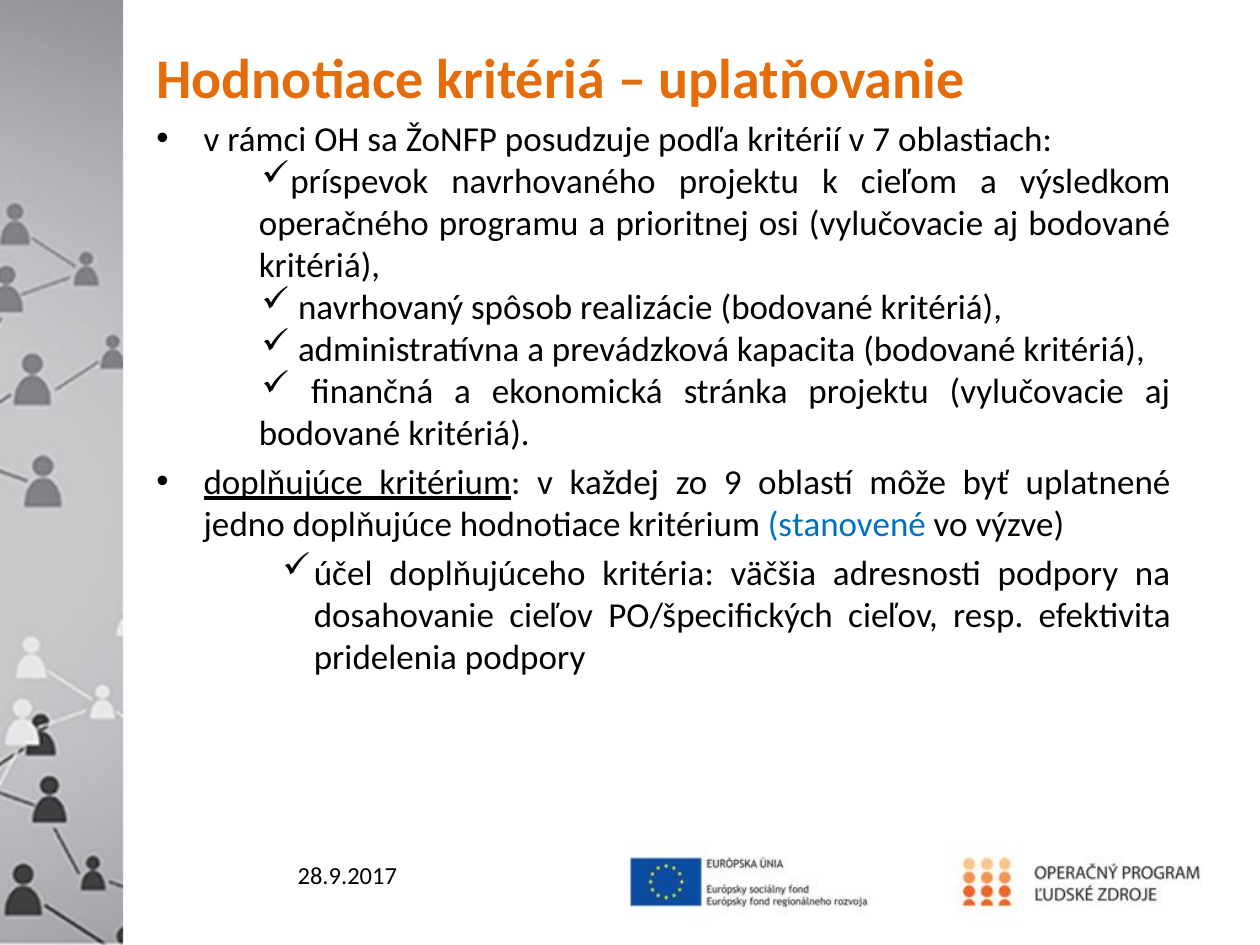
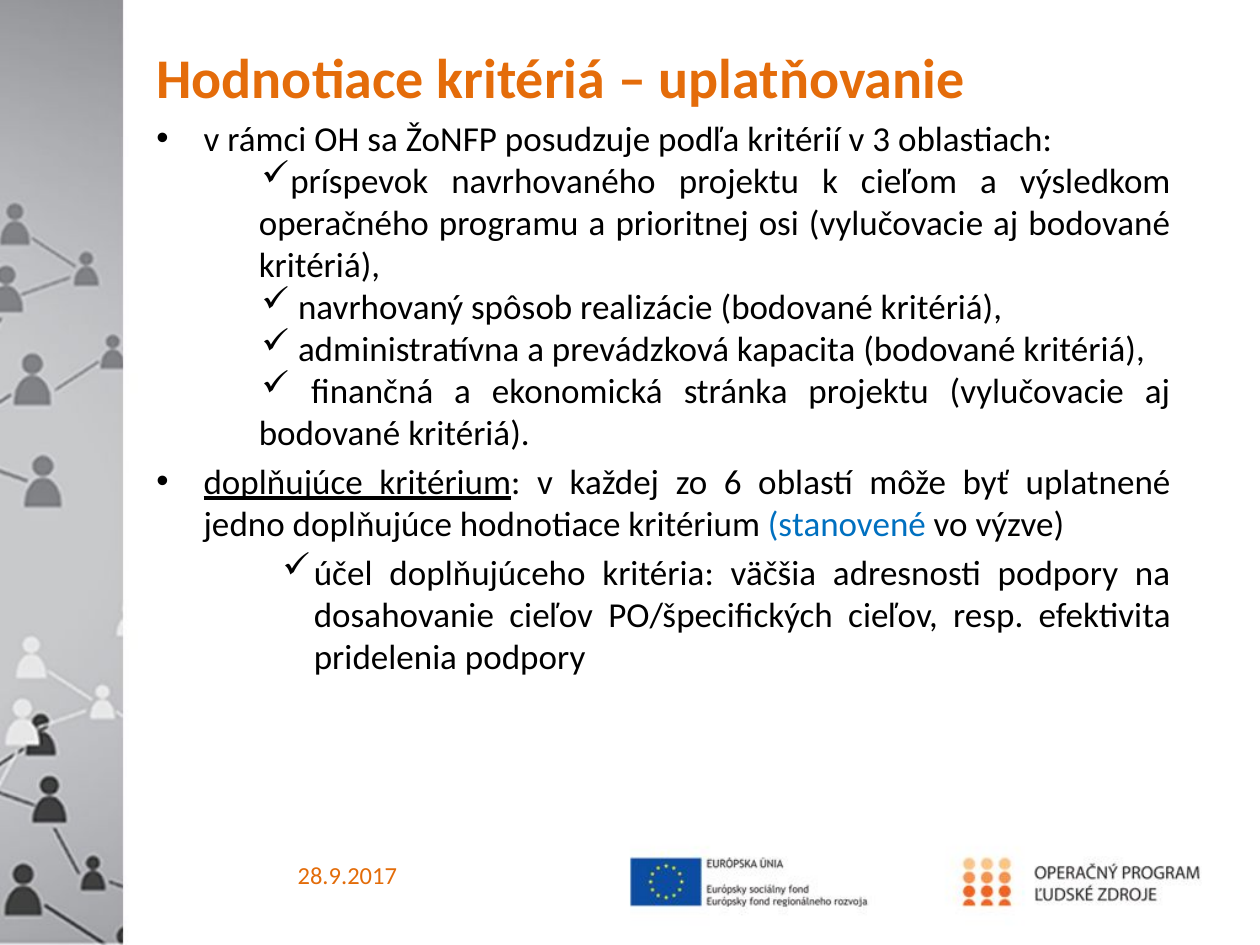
7: 7 -> 3
9: 9 -> 6
28.9.2017 colour: black -> orange
